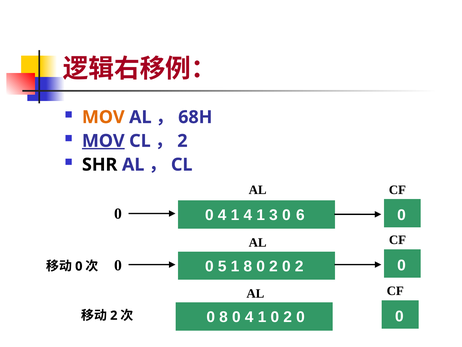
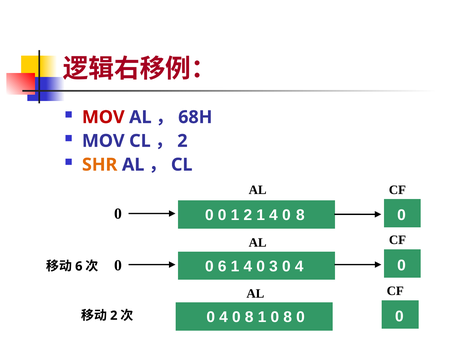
MOV at (103, 117) colour: orange -> red
MOV at (103, 141) underline: present -> none
SHR colour: black -> orange
4 at (222, 215): 4 -> 0
1 4: 4 -> 2
3 at (273, 215): 3 -> 4
6 at (300, 215): 6 -> 8
0 5: 5 -> 6
8 at (248, 266): 8 -> 4
2 at (273, 266): 2 -> 3
2 at (299, 266): 2 -> 4
0 at (79, 266): 0 -> 6
8 at (223, 317): 8 -> 4
4 at (249, 317): 4 -> 8
1 0 2: 2 -> 8
